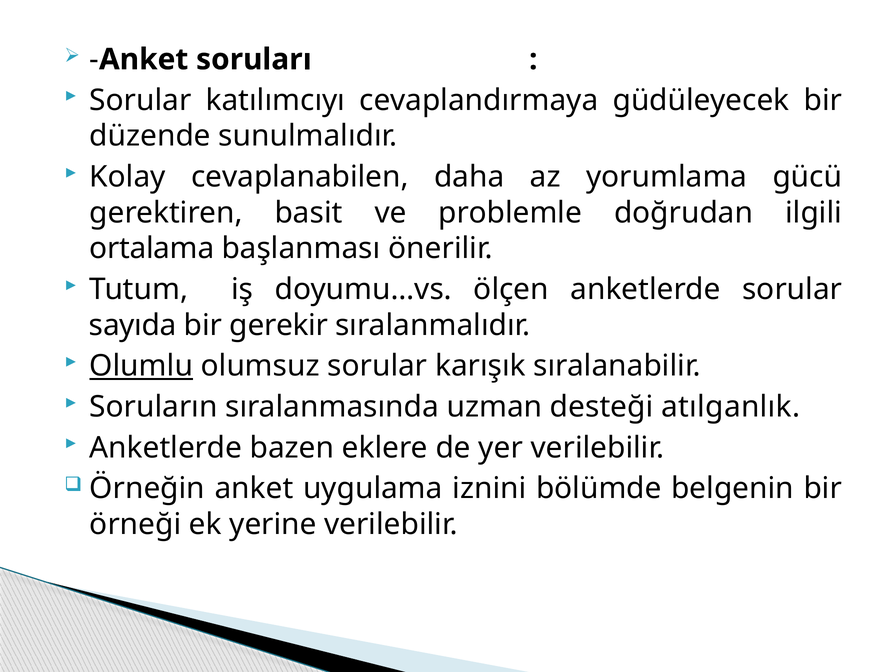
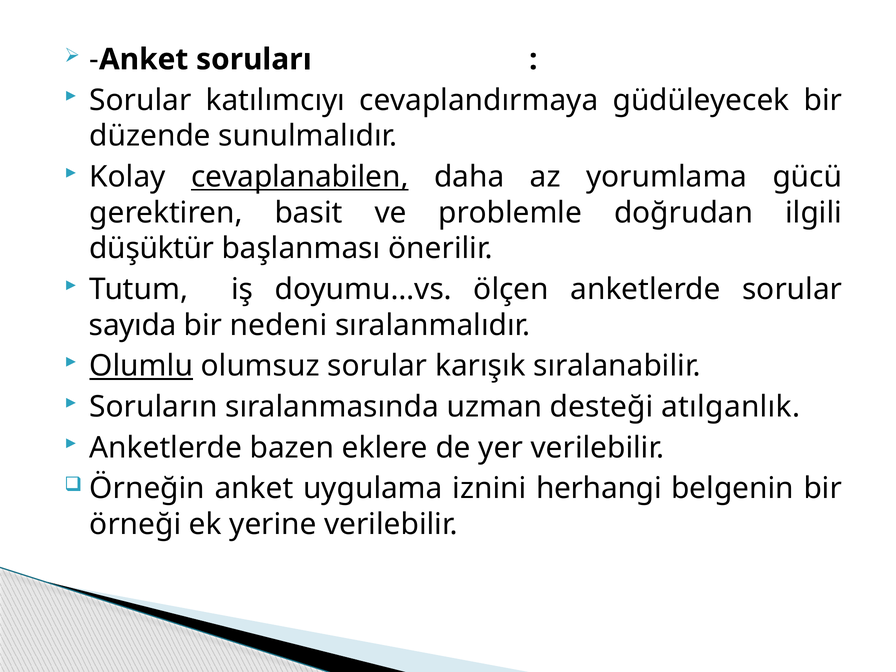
cevaplanabilen underline: none -> present
ortalama: ortalama -> düşüktür
gerekir: gerekir -> nedeni
bölümde: bölümde -> herhangi
